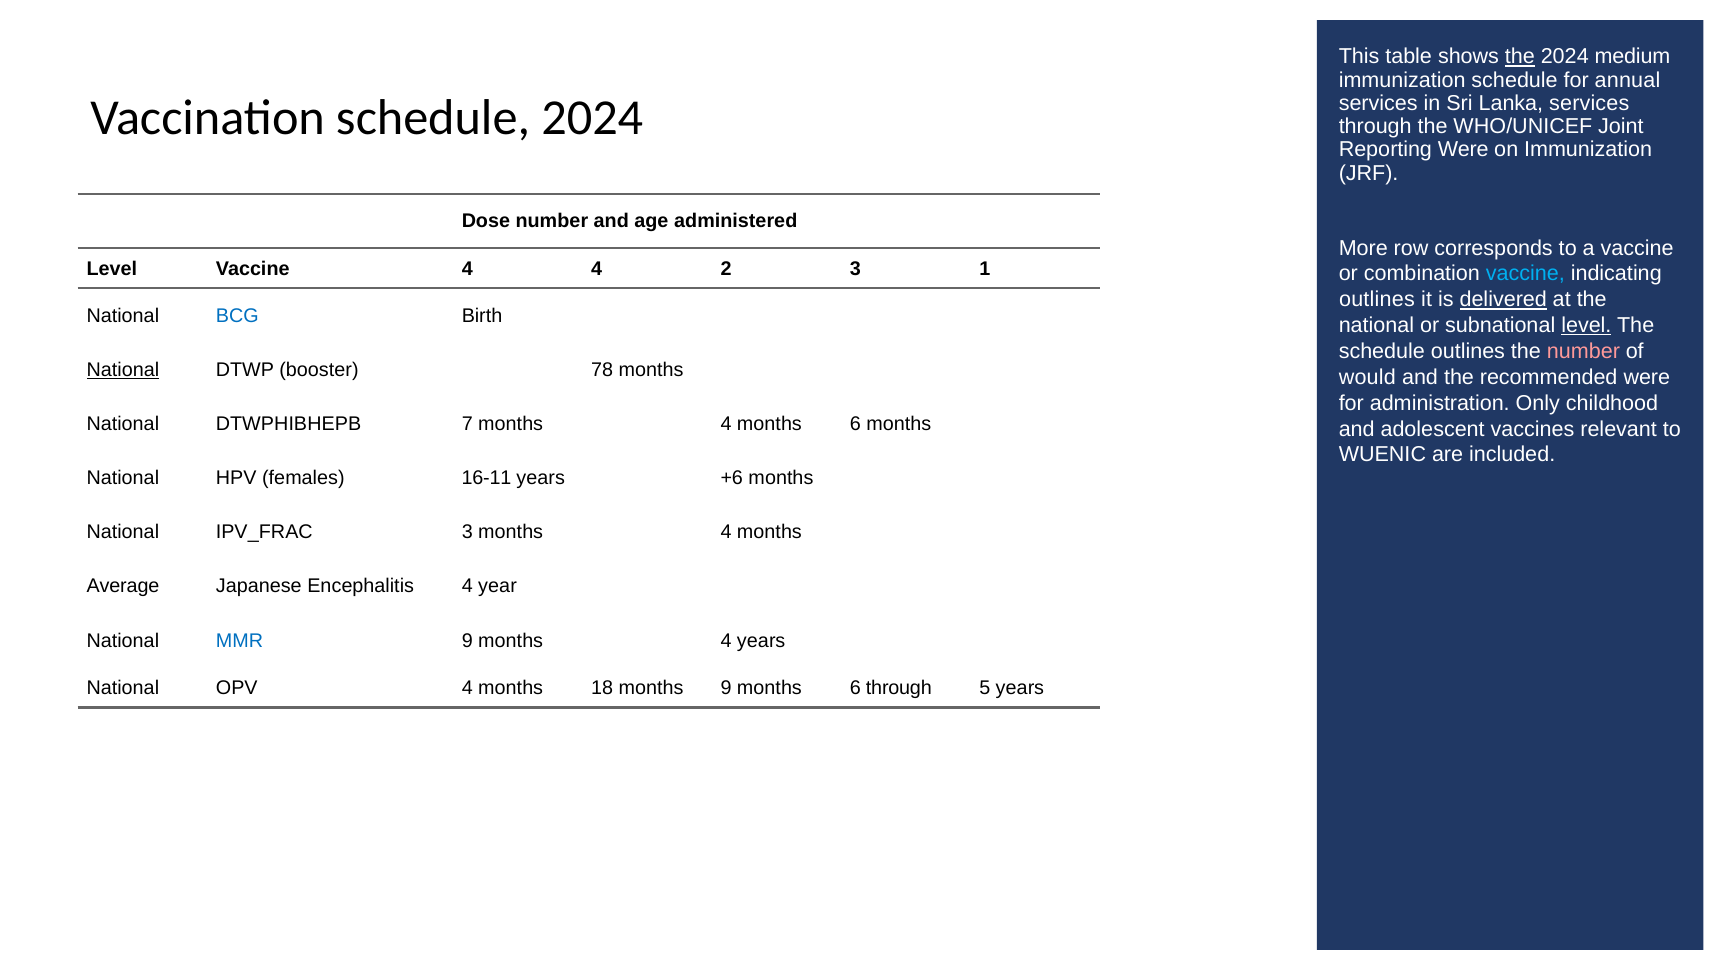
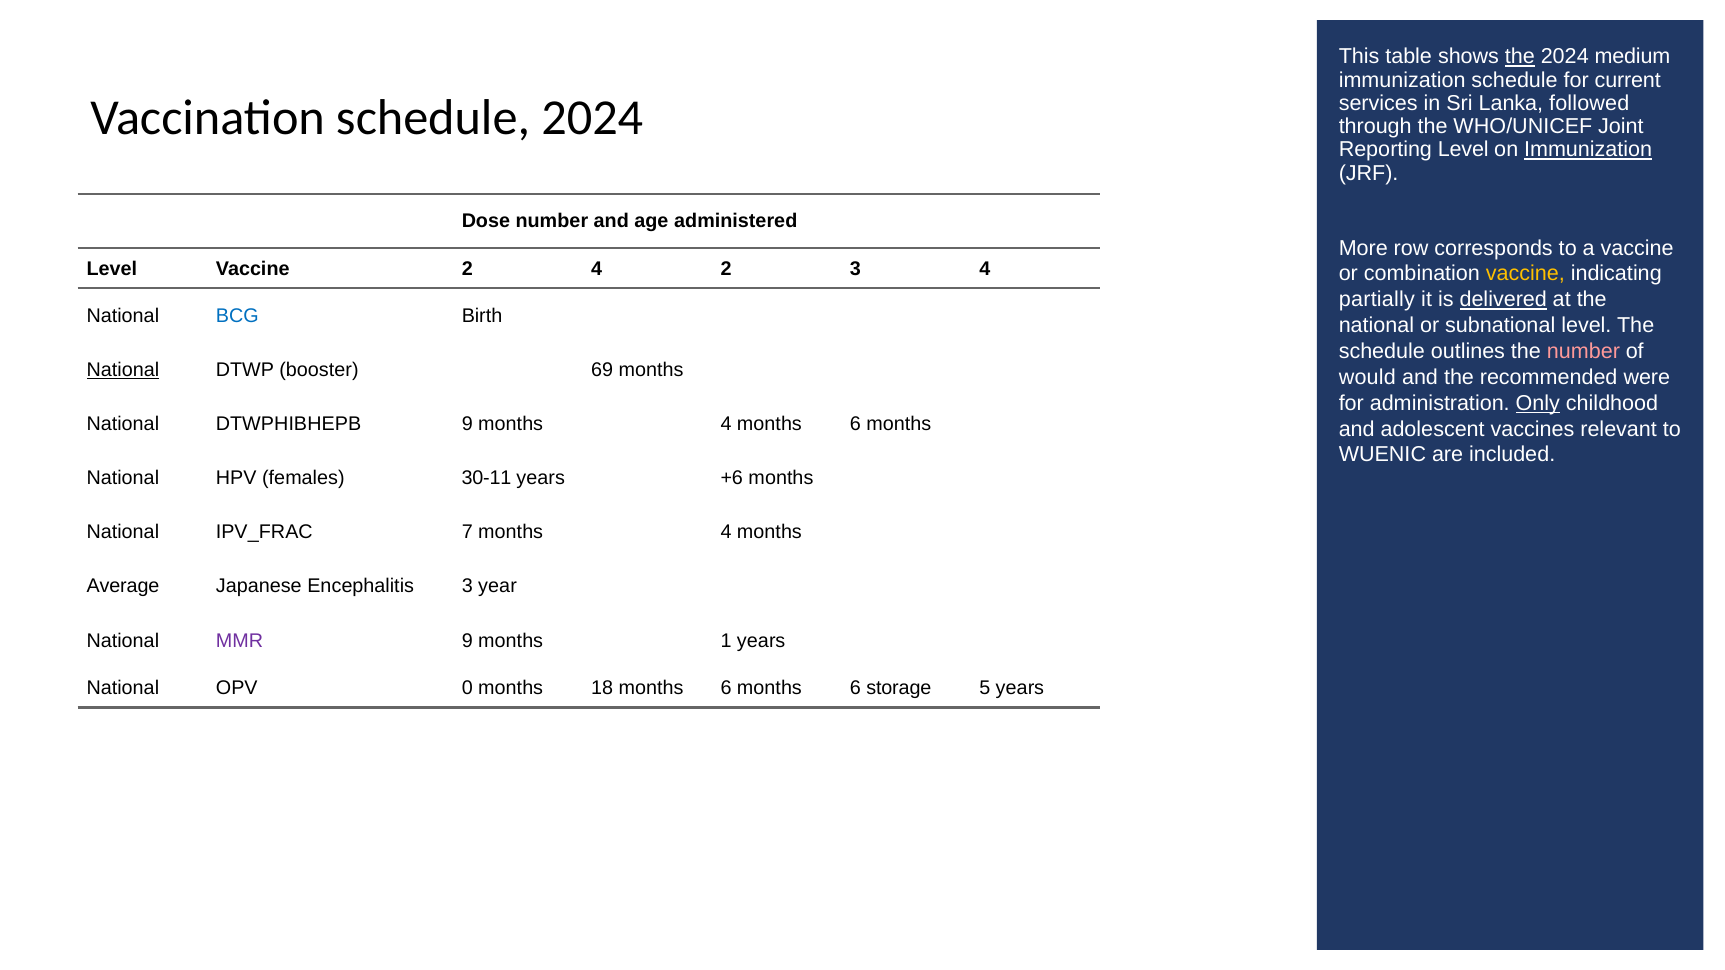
annual: annual -> current
Lanka services: services -> followed
Reporting Were: Were -> Level
Immunization at (1588, 150) underline: none -> present
Vaccine 4: 4 -> 2
3 1: 1 -> 4
vaccine at (1525, 274) colour: light blue -> yellow
outlines at (1377, 300): outlines -> partially
level at (1586, 326) underline: present -> none
78: 78 -> 69
Only underline: none -> present
DTWPHIBHEPB 7: 7 -> 9
16-11: 16-11 -> 30-11
3 at (467, 532): 3 -> 7
Encephalitis 4: 4 -> 3
MMR colour: blue -> purple
9 months 4: 4 -> 1
OPV 4: 4 -> 0
18 months 9: 9 -> 6
6 through: through -> storage
